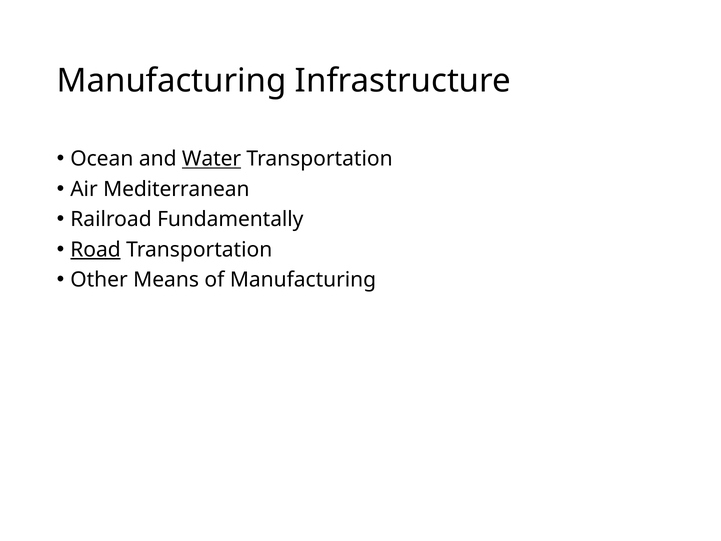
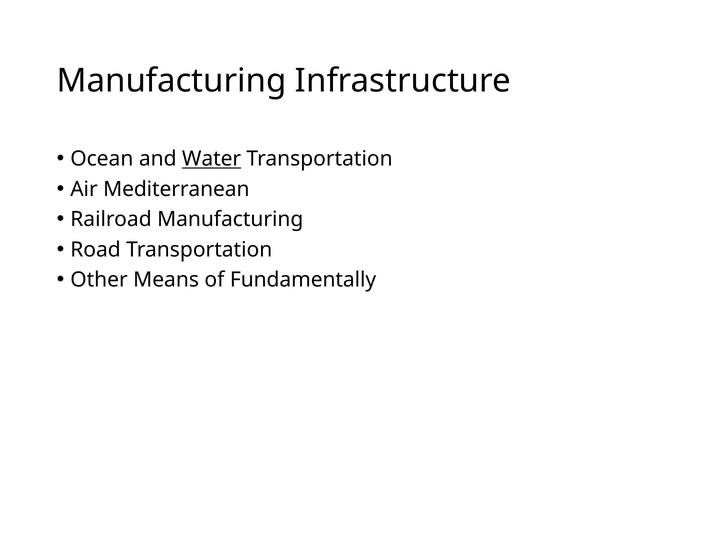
Railroad Fundamentally: Fundamentally -> Manufacturing
Road underline: present -> none
of Manufacturing: Manufacturing -> Fundamentally
